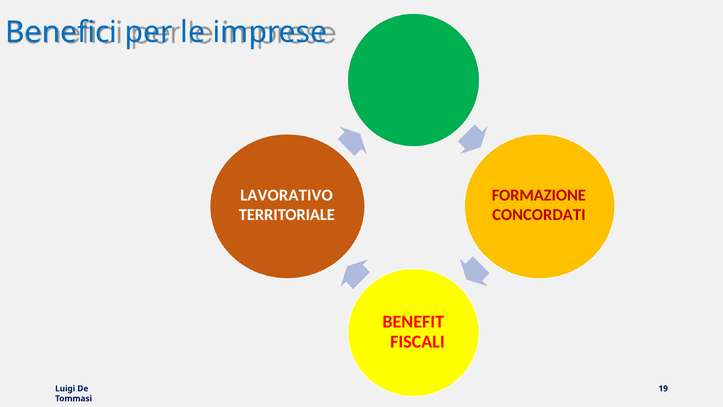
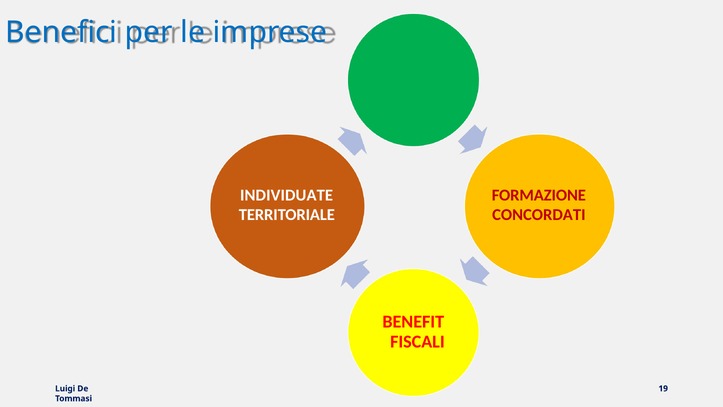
LAVORATIVO: LAVORATIVO -> INDIVIDUATE
